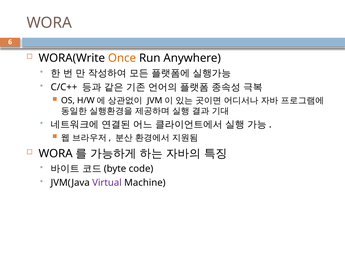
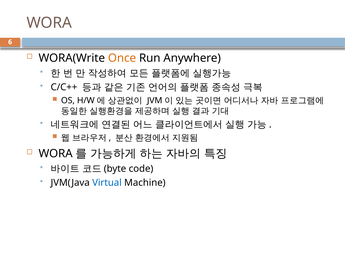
Virtual colour: purple -> blue
